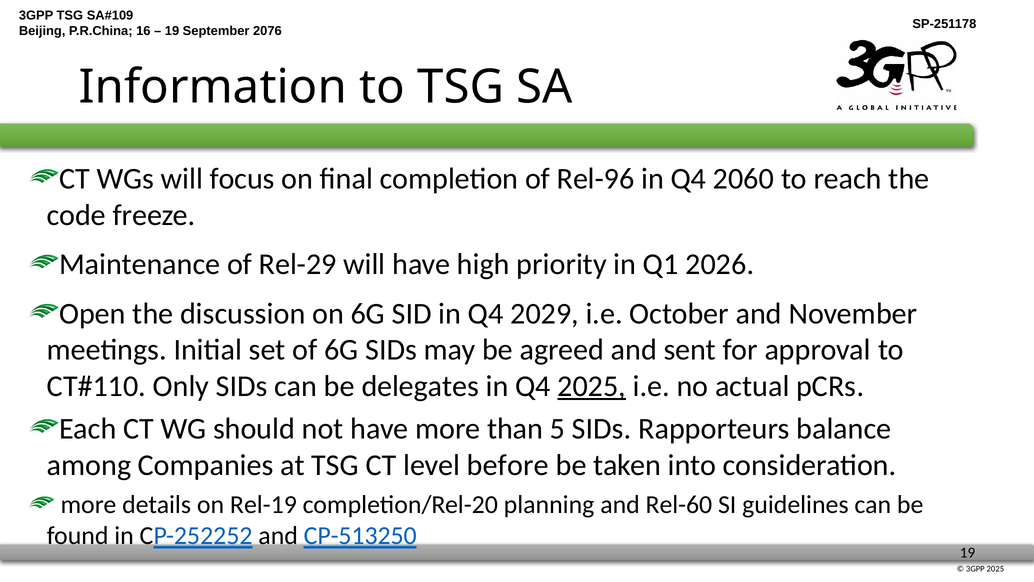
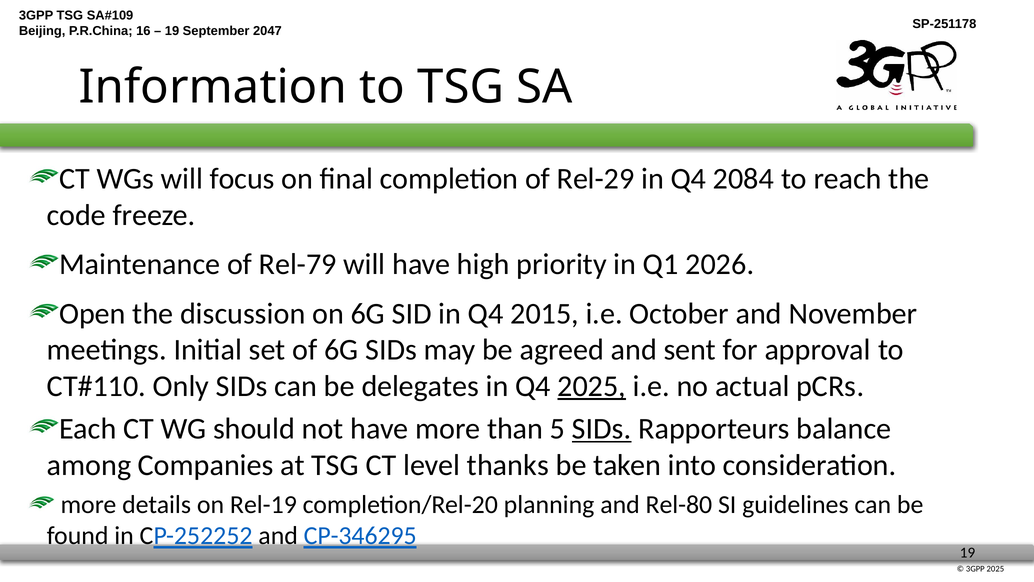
2076: 2076 -> 2047
Rel-96: Rel-96 -> Rel-29
2060: 2060 -> 2084
Rel-29: Rel-29 -> Rel-79
2029: 2029 -> 2015
SIDs at (602, 429) underline: none -> present
before: before -> thanks
Rel-60: Rel-60 -> Rel-80
CP-513250: CP-513250 -> CP-346295
